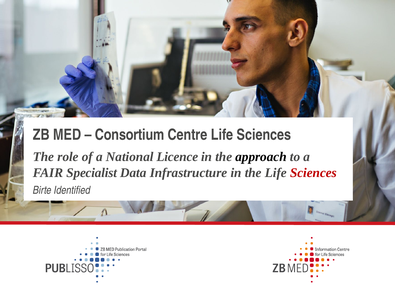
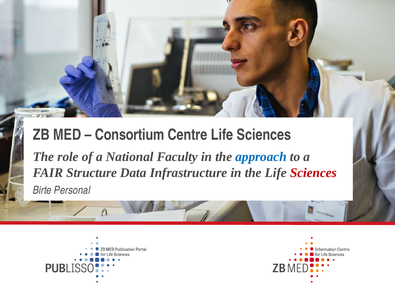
Licence: Licence -> Faculty
approach colour: black -> blue
Specialist: Specialist -> Structure
Identified: Identified -> Personal
